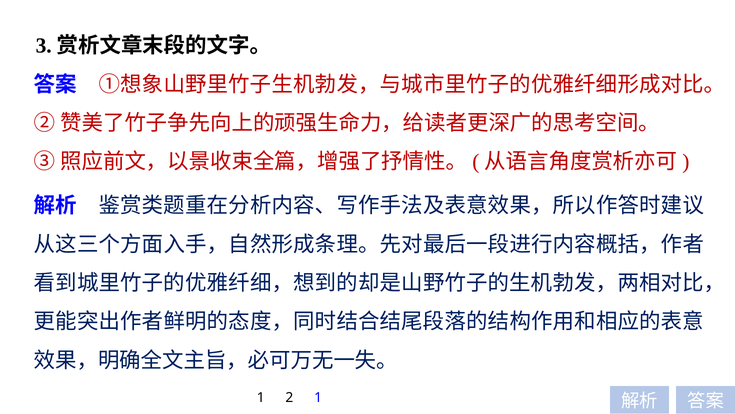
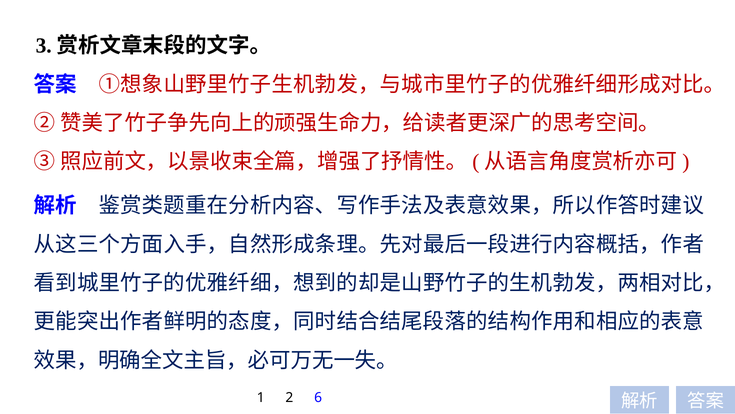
2 1: 1 -> 6
